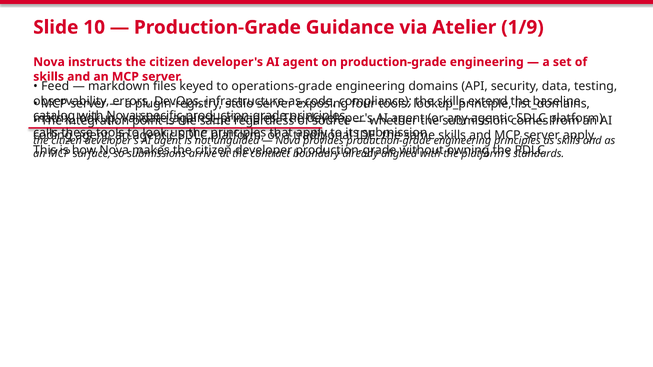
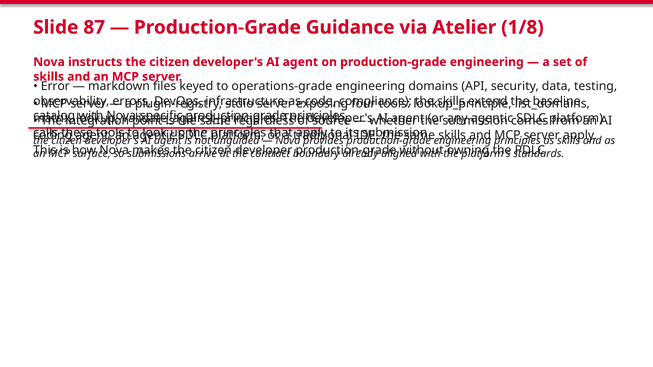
10: 10 -> 87
1/9: 1/9 -> 1/8
Feed: Feed -> Error
